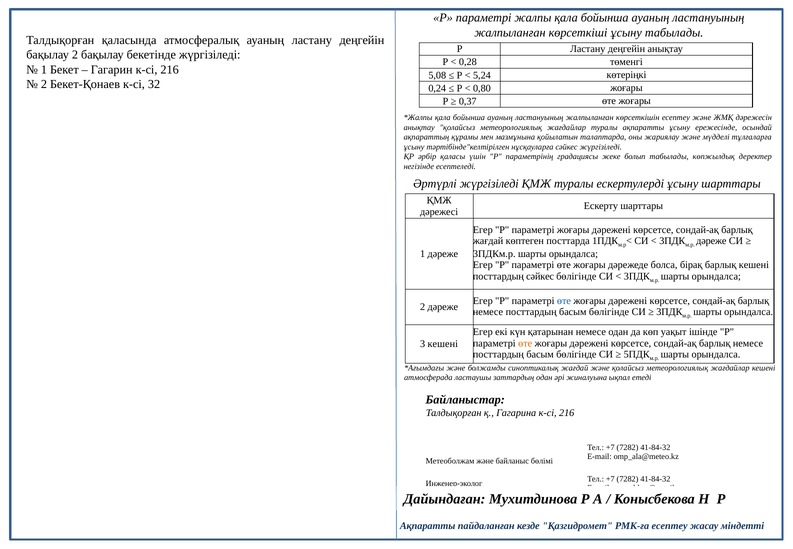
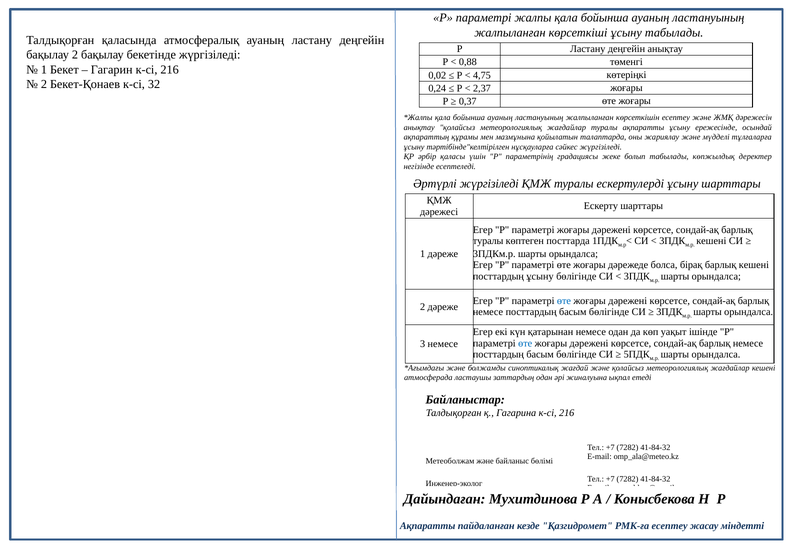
0,28: 0,28 -> 0,88
5,08: 5,08 -> 0,02
5,24: 5,24 -> 4,75
0,80: 0,80 -> 2,37
жағдай at (488, 241): жағдай -> туралы
дәреже at (711, 241): дәреже -> кешені
посттардың сәйкес: сәйкес -> ұсыну
өте at (525, 343) colour: orange -> blue
3 кешені: кешені -> немесе
